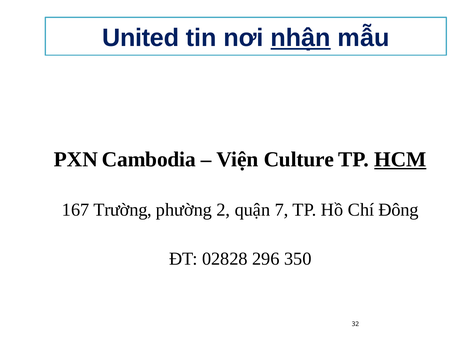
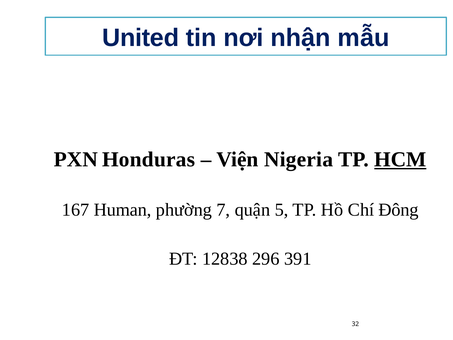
nhận underline: present -> none
Cambodia: Cambodia -> Honduras
Culture: Culture -> Nigeria
Trường: Trường -> Human
2: 2 -> 7
7: 7 -> 5
02828: 02828 -> 12838
350: 350 -> 391
